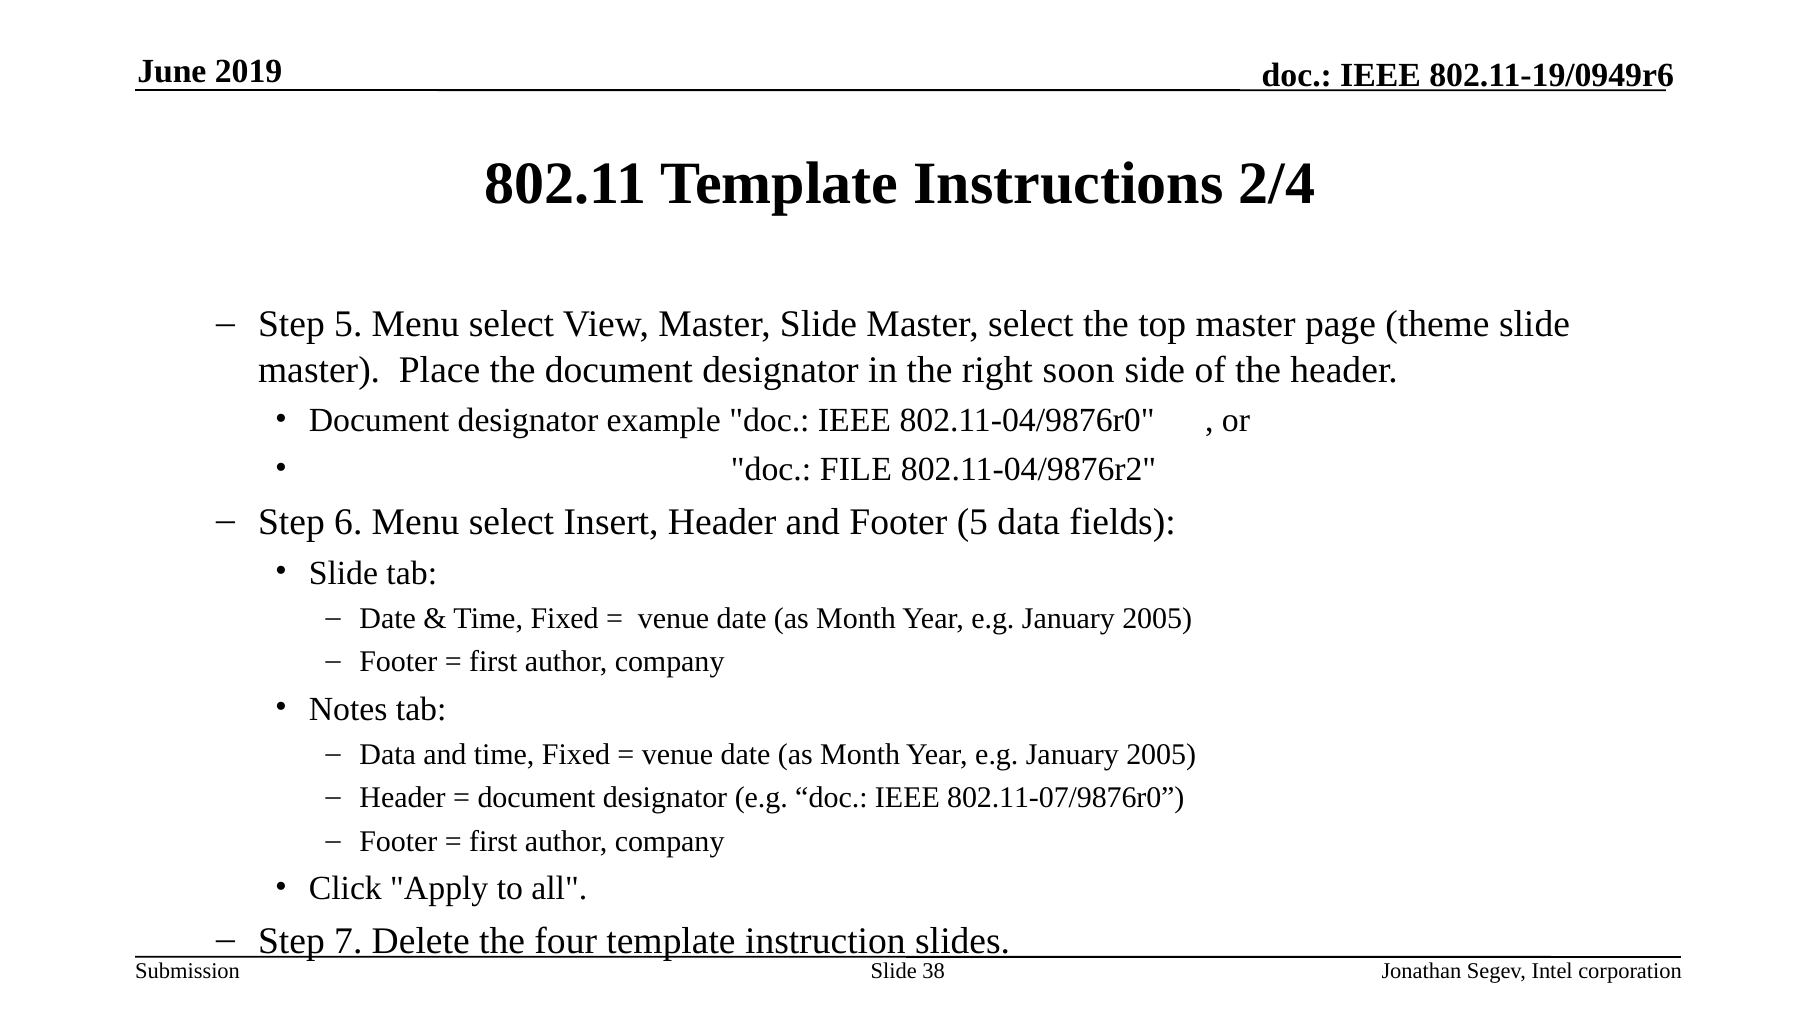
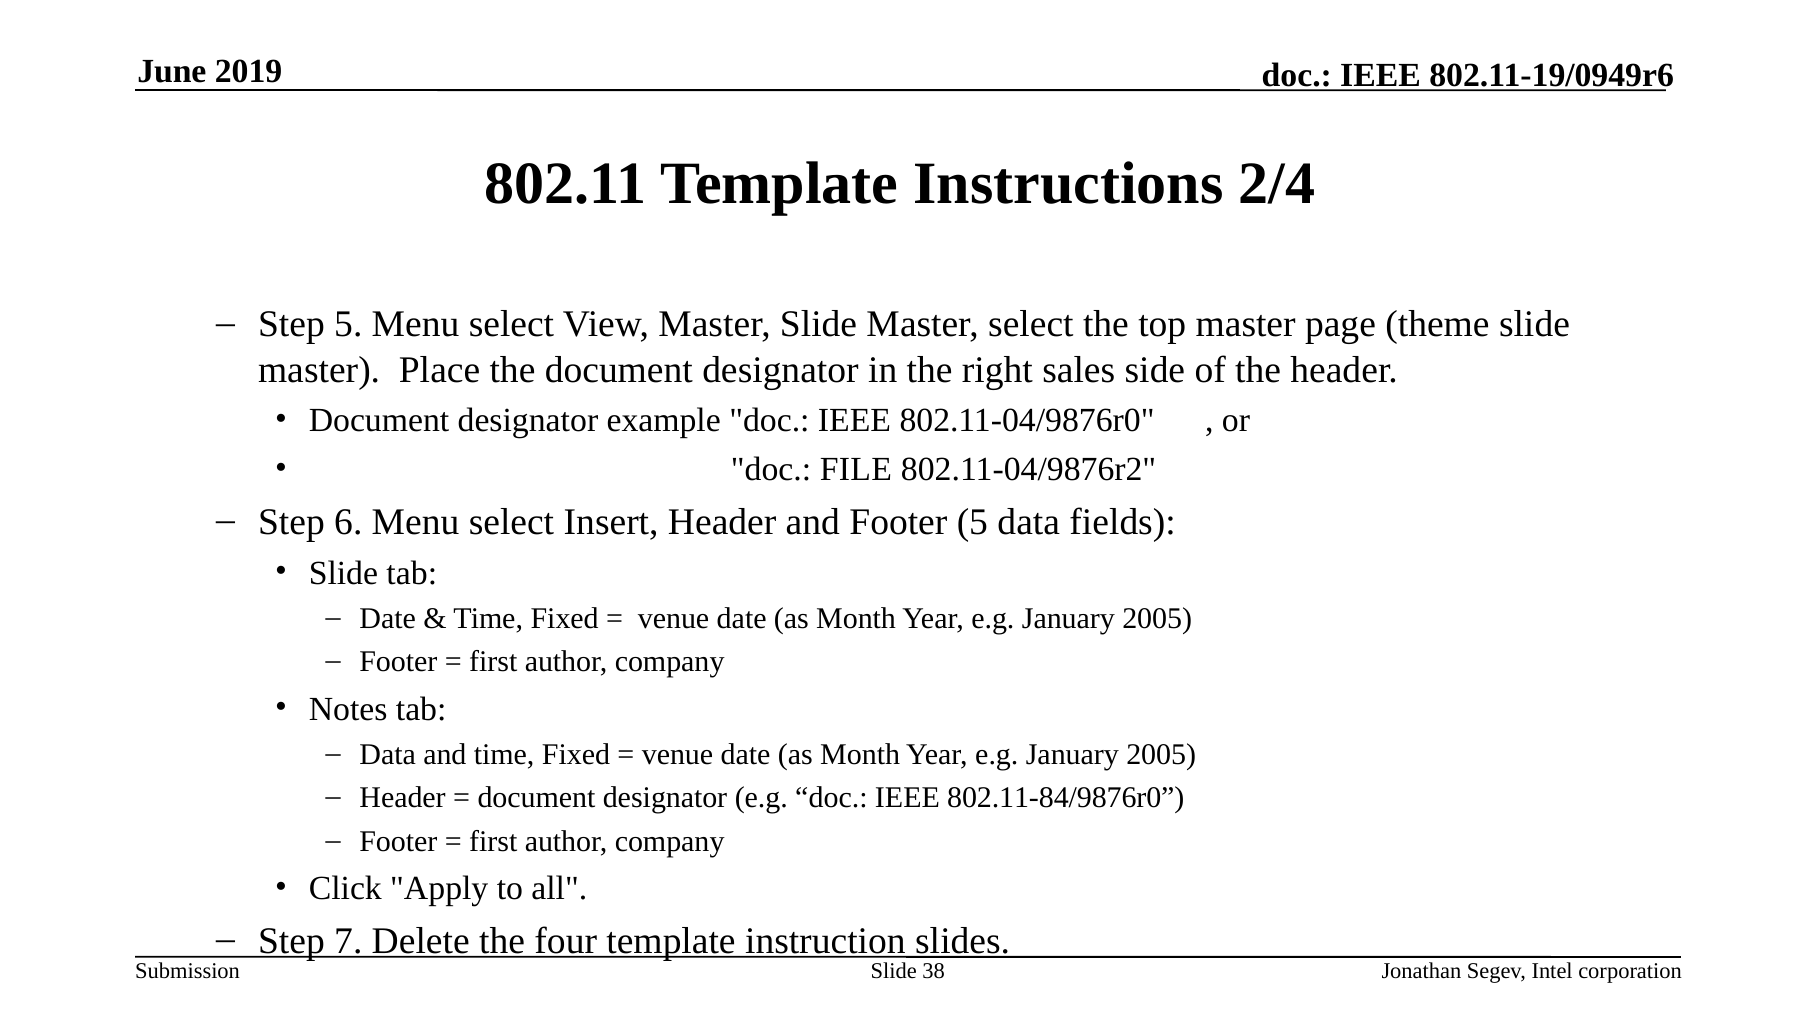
soon: soon -> sales
802.11-07/9876r0: 802.11-07/9876r0 -> 802.11-84/9876r0
